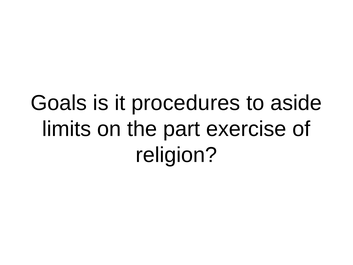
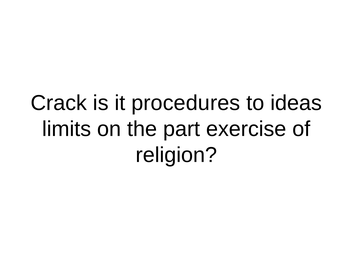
Goals: Goals -> Crack
aside: aside -> ideas
